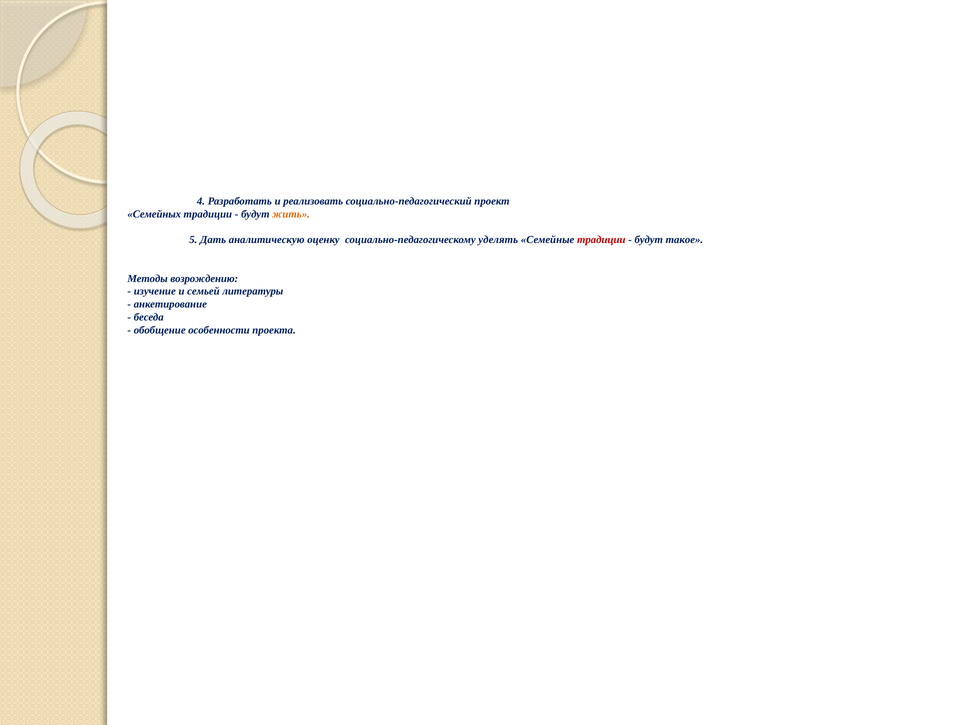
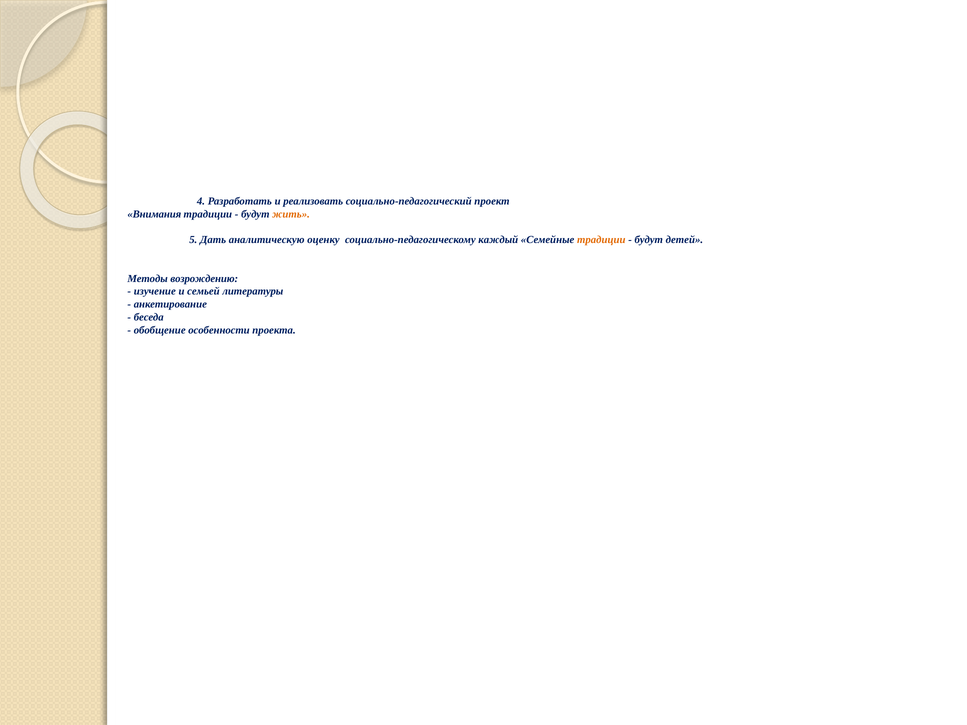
Семейных: Семейных -> Внимания
уделять: уделять -> каждый
традиции at (601, 240) colour: red -> orange
такое: такое -> детей
